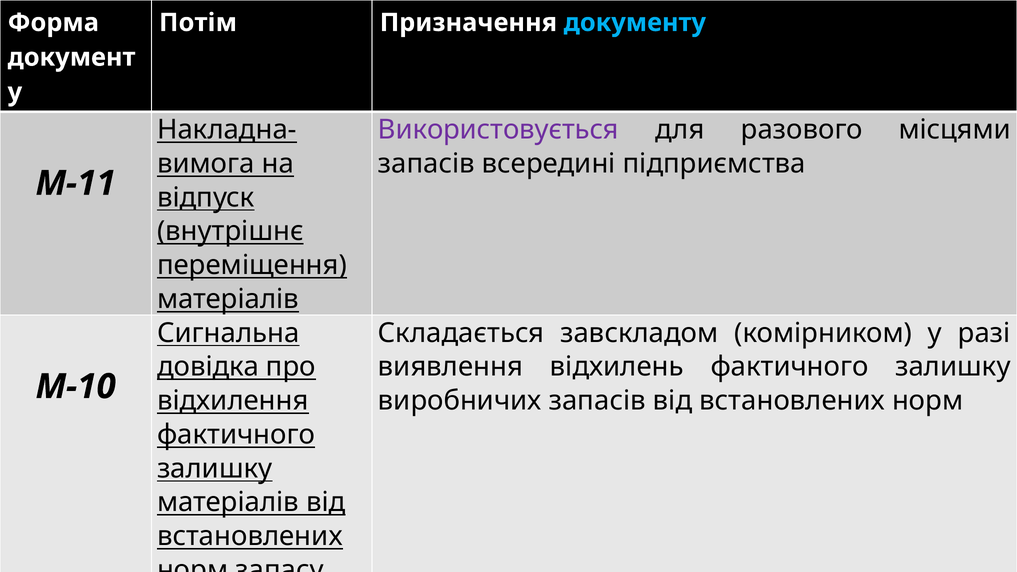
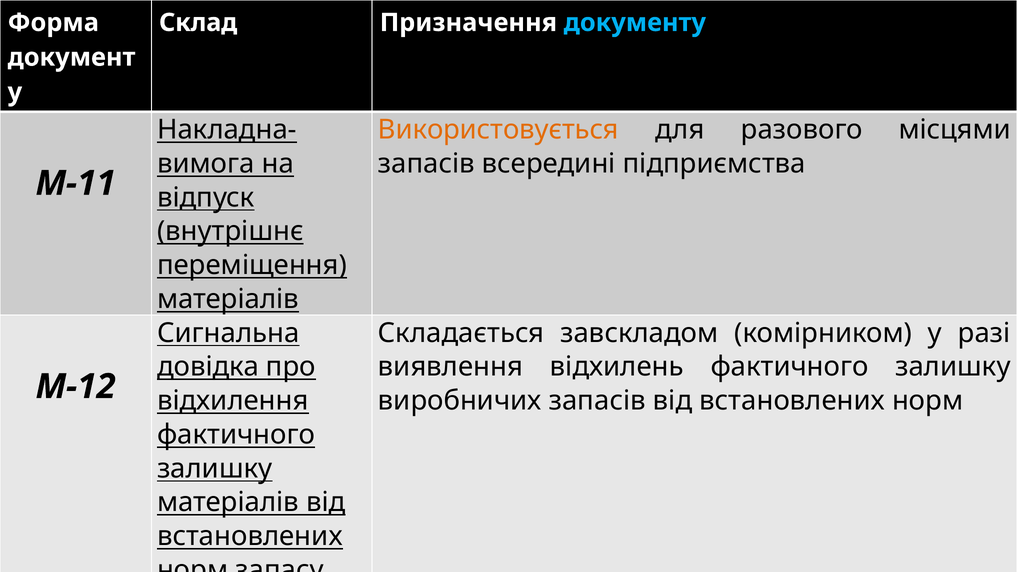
Потім: Потім -> Склад
Використовується colour: purple -> orange
М-10: М-10 -> М-12
